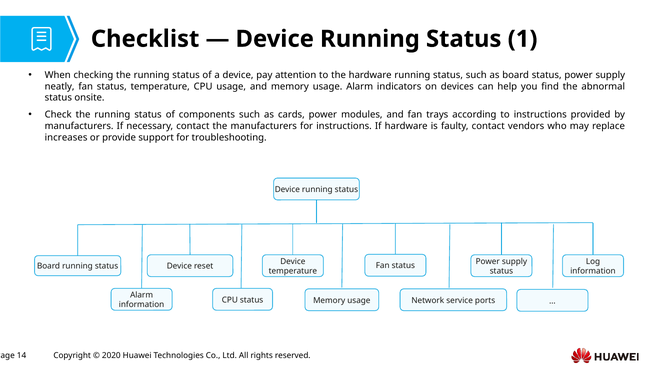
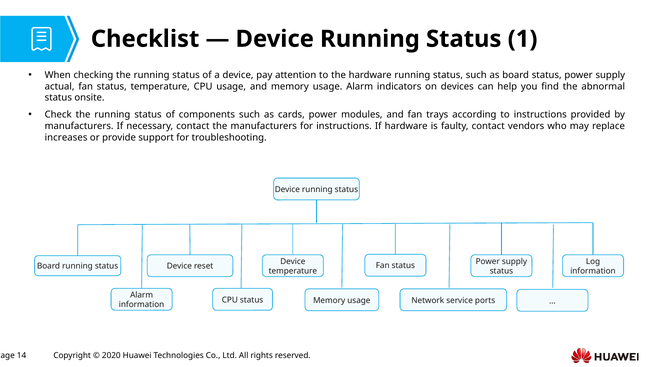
neatly: neatly -> actual
